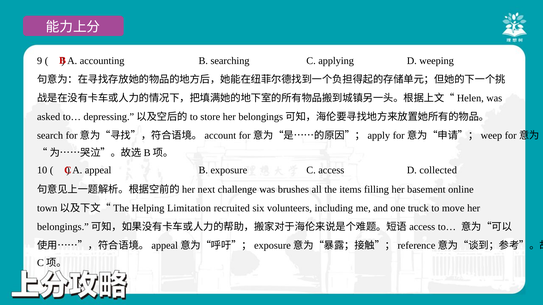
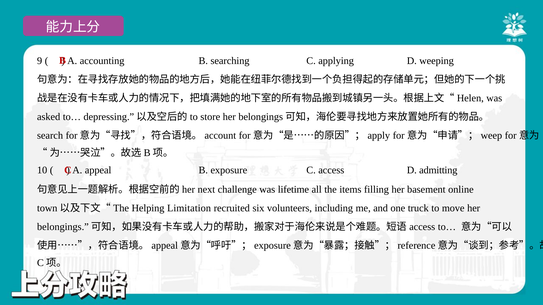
collected: collected -> admitting
brushes: brushes -> lifetime
